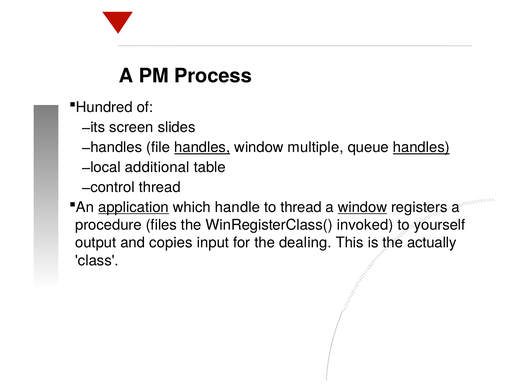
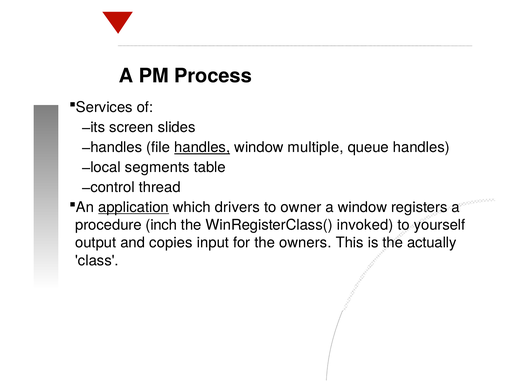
Hundred: Hundred -> Services
handles at (421, 147) underline: present -> none
additional: additional -> segments
handle: handle -> drivers
to thread: thread -> owner
window at (362, 207) underline: present -> none
files: files -> inch
dealing: dealing -> owners
